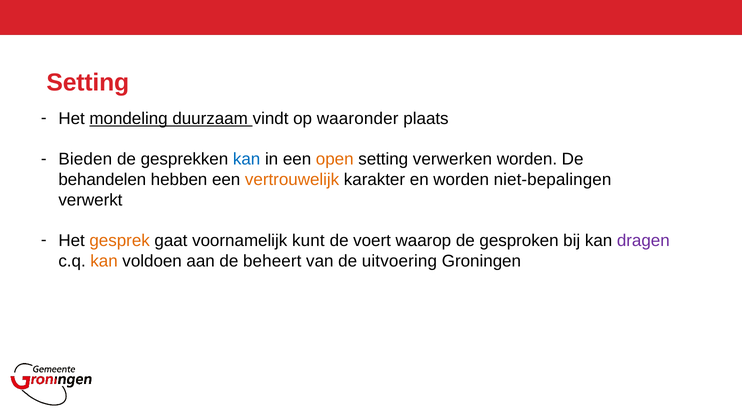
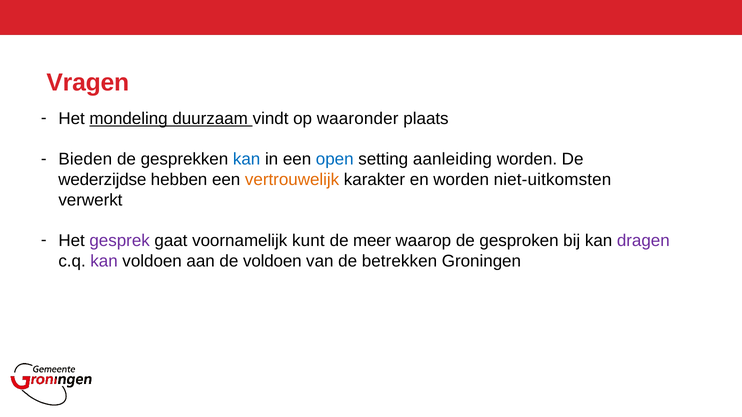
Setting at (88, 83): Setting -> Vragen
open colour: orange -> blue
verwerken: verwerken -> aanleiding
behandelen: behandelen -> wederzijdse
niet-bepalingen: niet-bepalingen -> niet-uitkomsten
gesprek colour: orange -> purple
voert: voert -> meer
kan at (104, 261) colour: orange -> purple
de beheert: beheert -> voldoen
uitvoering: uitvoering -> betrekken
